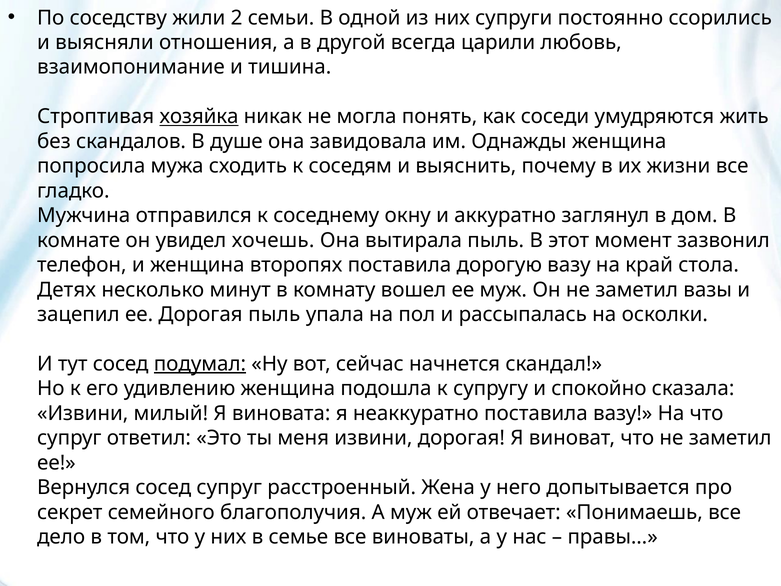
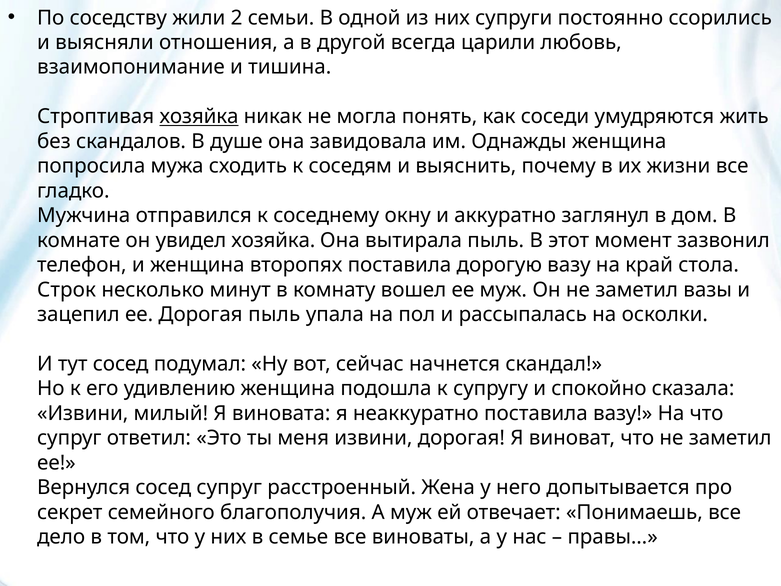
увидел хочешь: хочешь -> хозяйка
Детях: Детях -> Строк
подумал underline: present -> none
